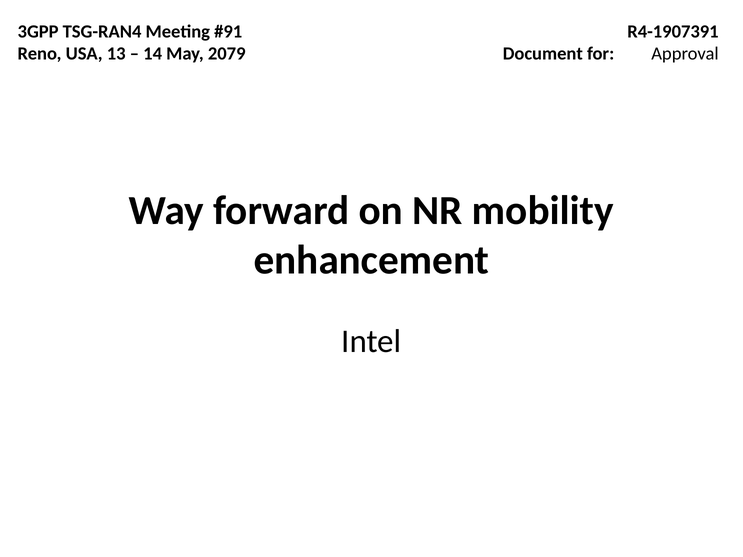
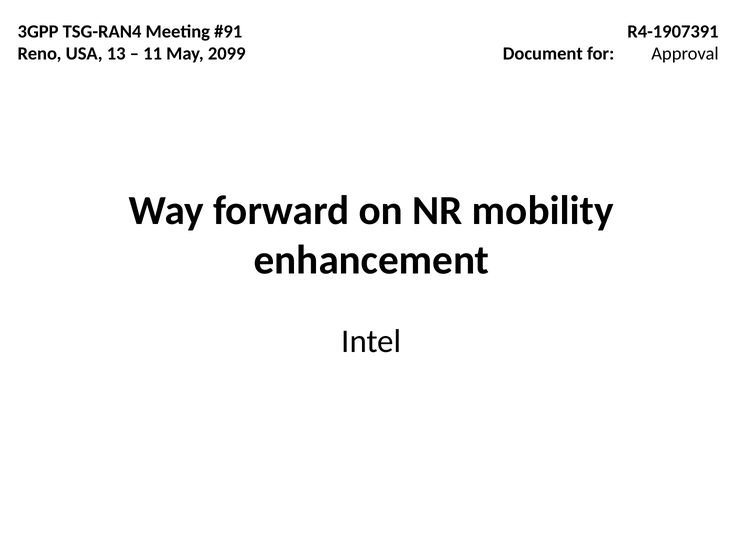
14: 14 -> 11
2079: 2079 -> 2099
